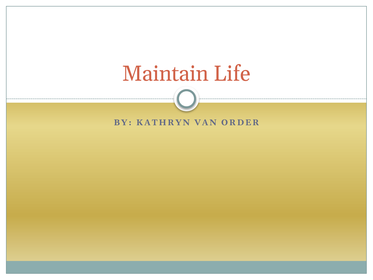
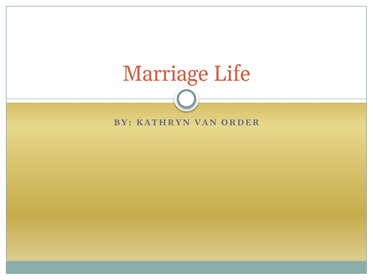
Maintain: Maintain -> Marriage
